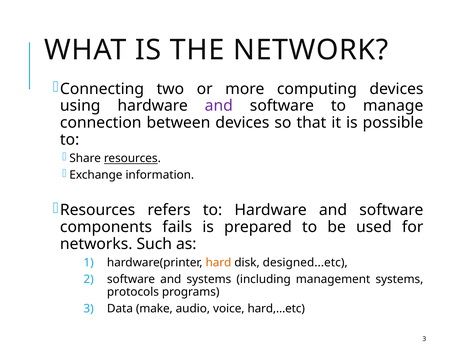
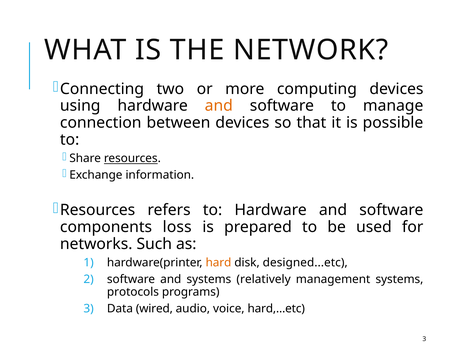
and at (219, 106) colour: purple -> orange
fails: fails -> loss
including: including -> relatively
make: make -> wired
